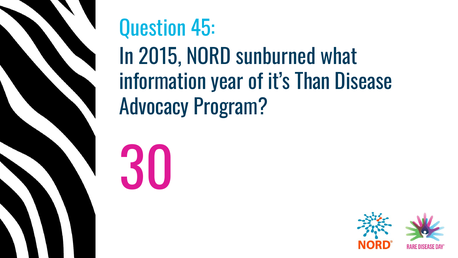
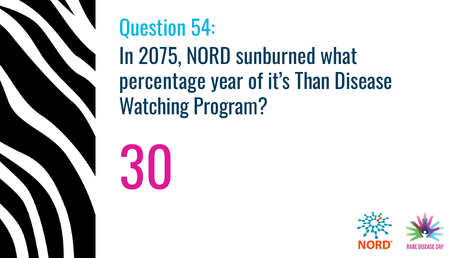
45: 45 -> 54
2015: 2015 -> 2075
information: information -> percentage
Advocacy: Advocacy -> Watching
